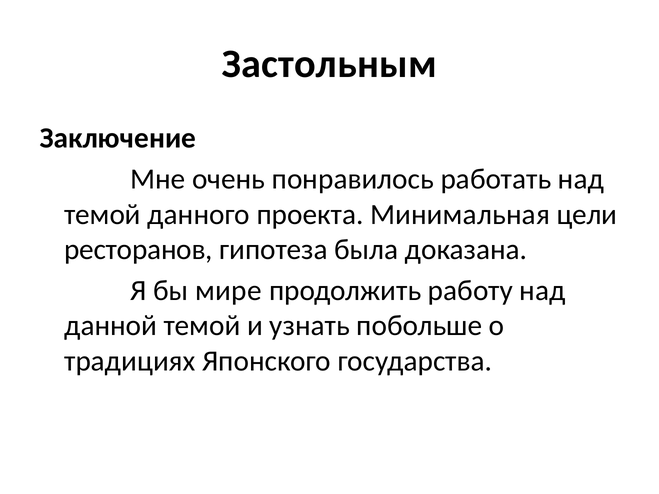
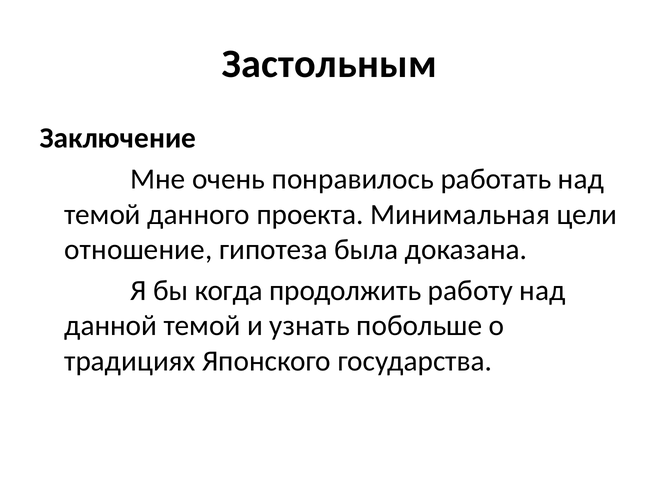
ресторанов: ресторанов -> отношение
мире: мире -> когда
